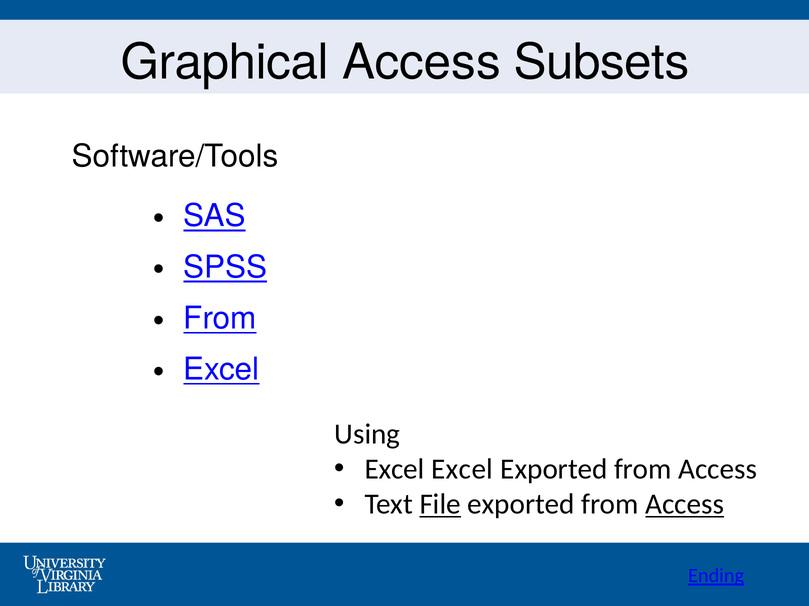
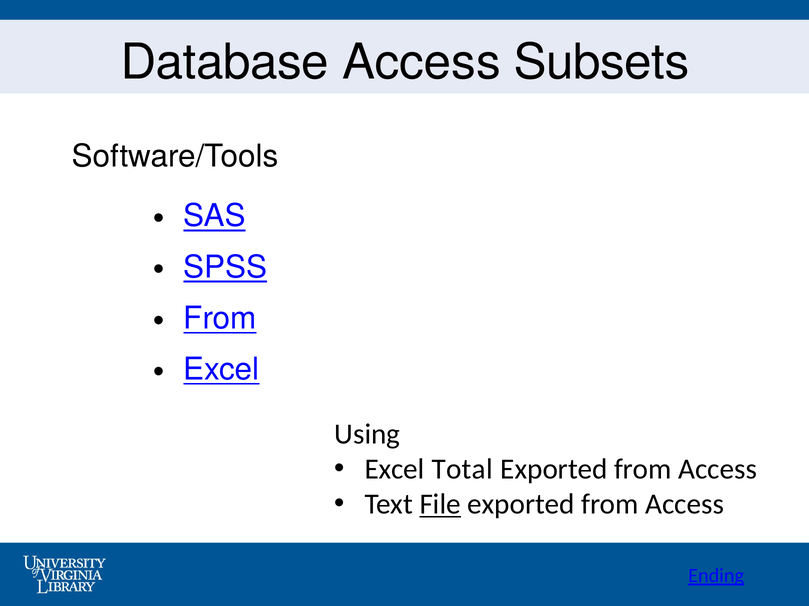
Graphical: Graphical -> Database
Excel Excel: Excel -> Total
Access at (685, 505) underline: present -> none
